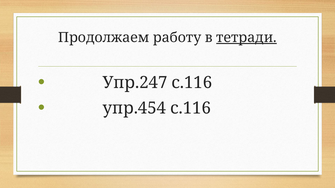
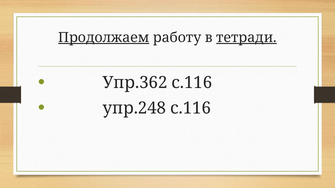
Продолжаем underline: none -> present
Упр.247: Упр.247 -> Упр.362
упр.454: упр.454 -> упр.248
